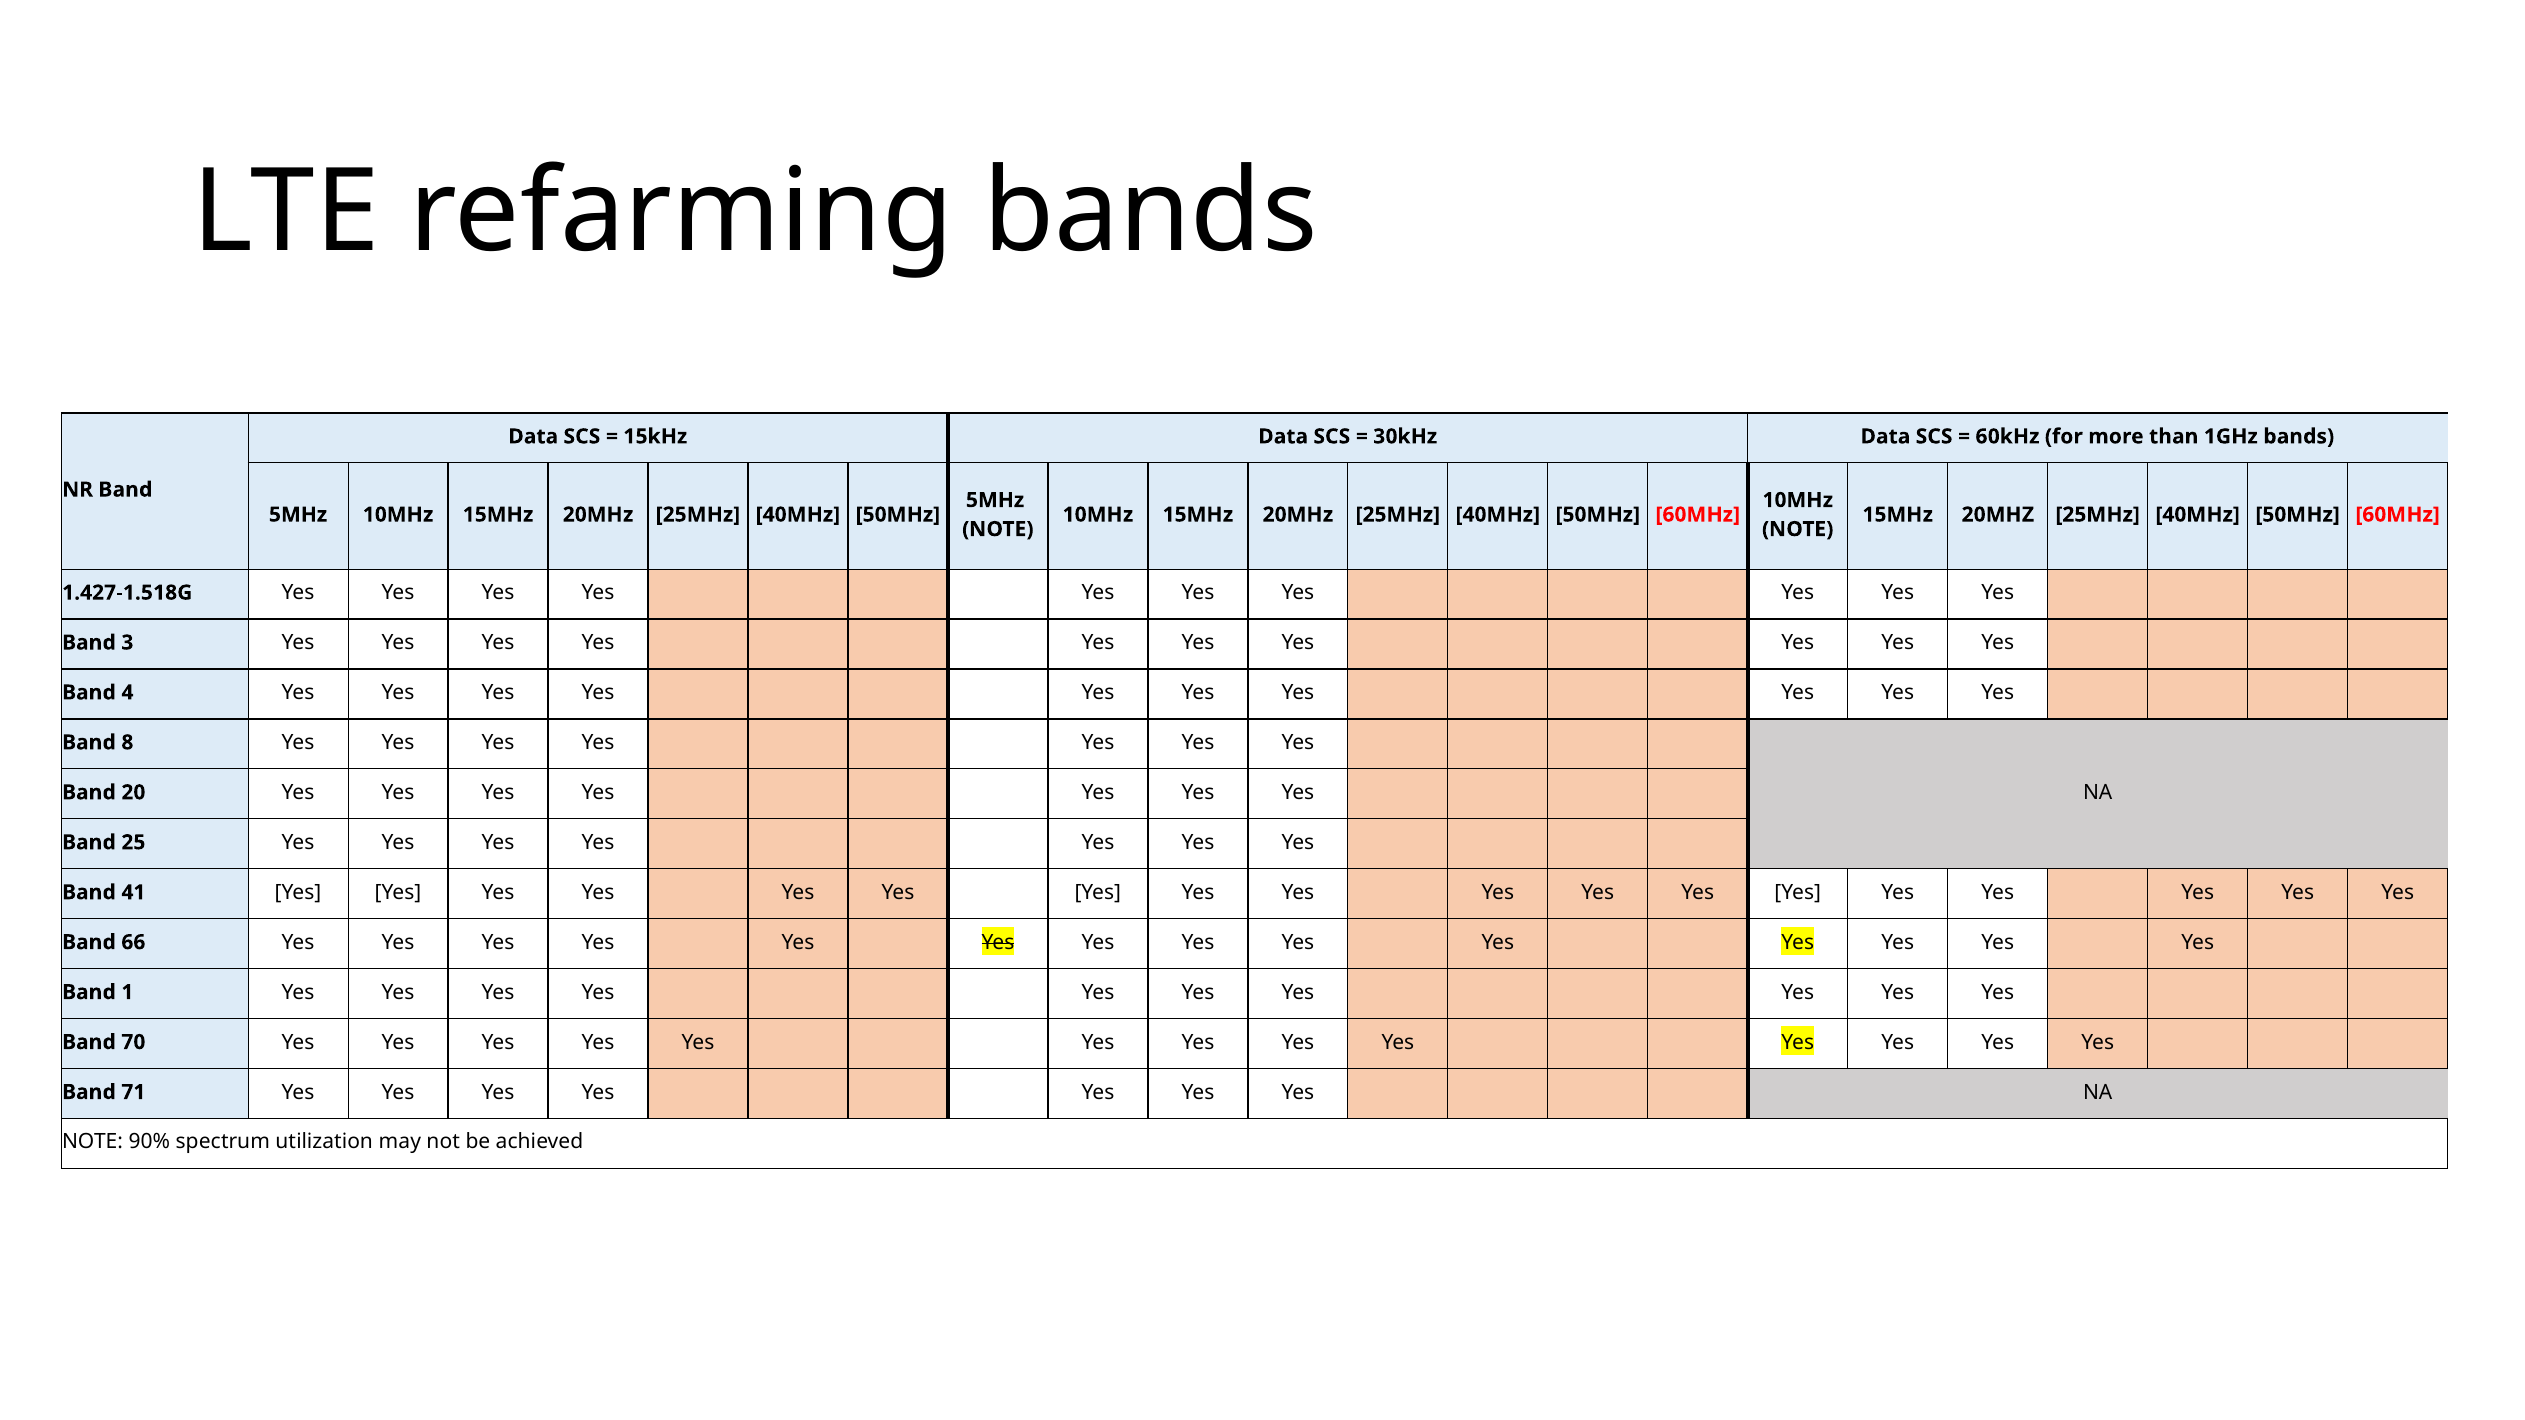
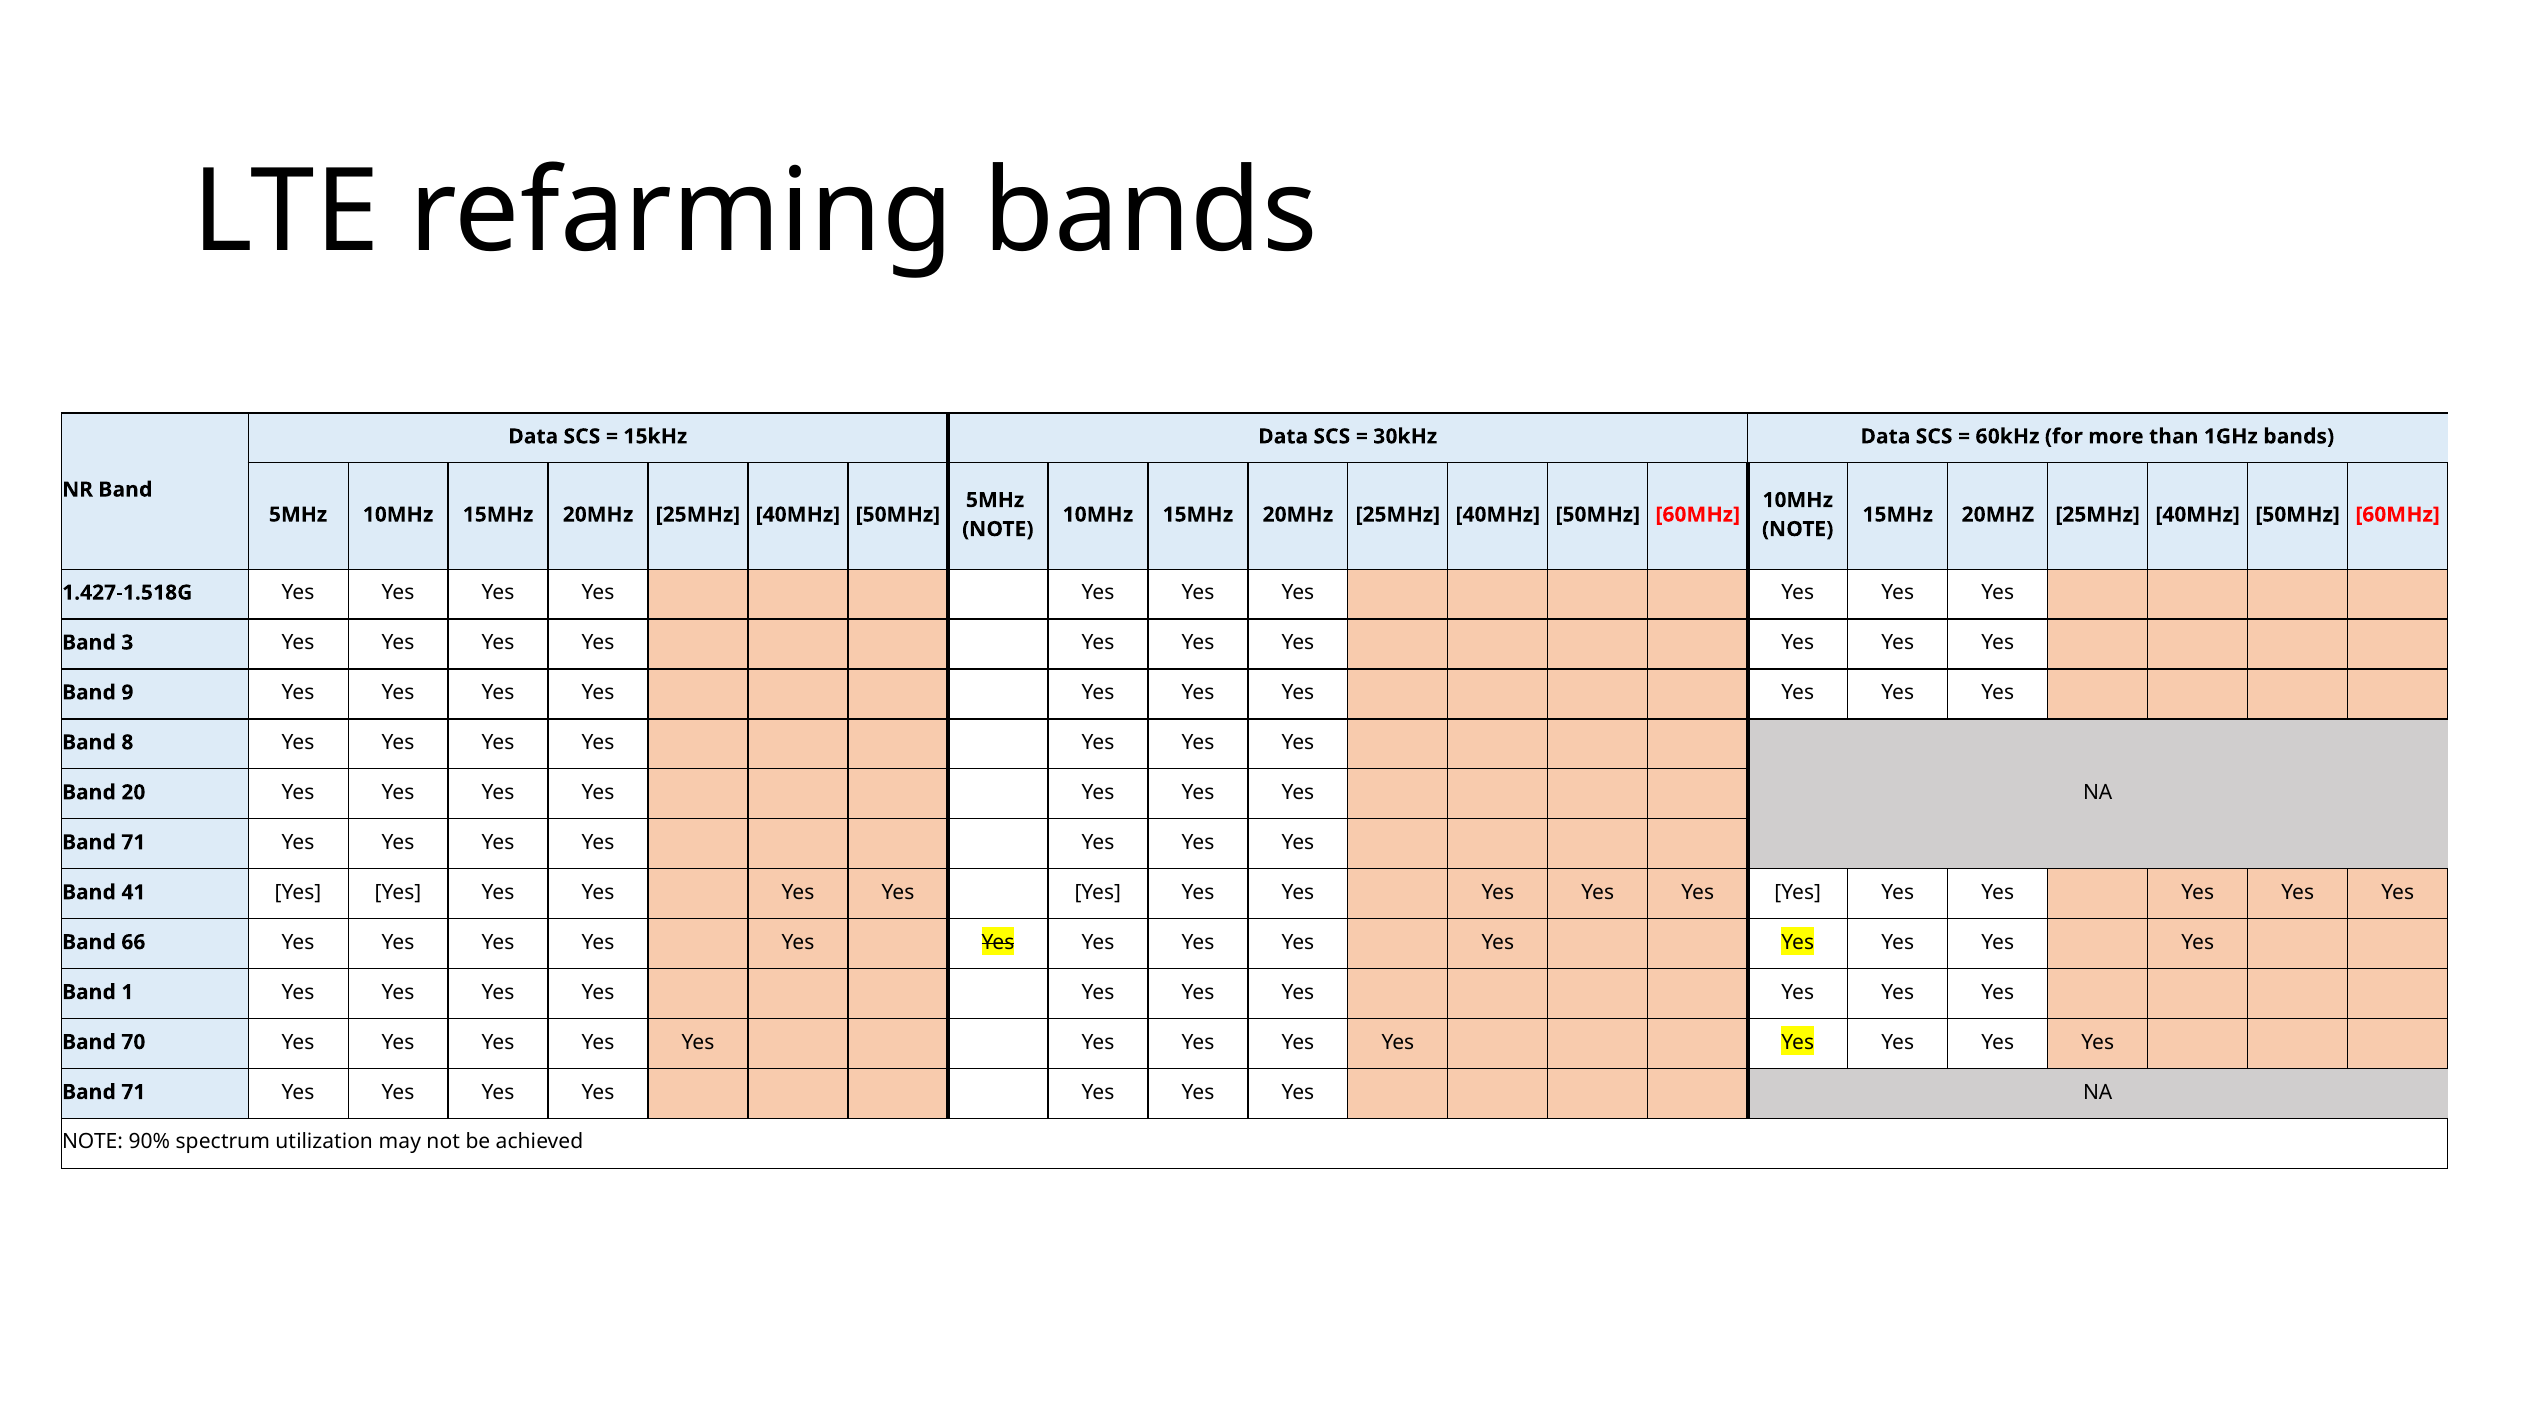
4: 4 -> 9
25 at (133, 843): 25 -> 71
